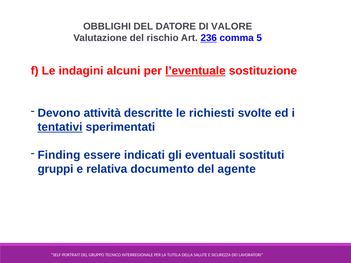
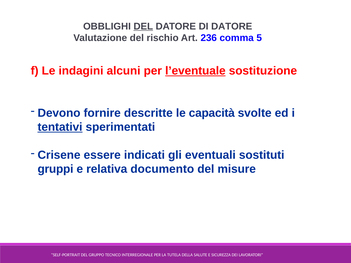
DEL at (143, 26) underline: none -> present
DI VALORE: VALORE -> DATORE
236 underline: present -> none
attività: attività -> fornire
richiesti: richiesti -> capacità
Finding: Finding -> Crisene
agente: agente -> misure
